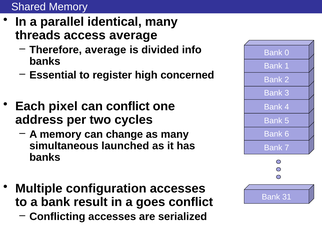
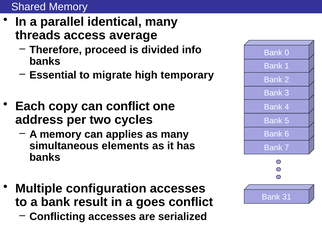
Therefore average: average -> proceed
register: register -> migrate
concerned: concerned -> temporary
pixel: pixel -> copy
change: change -> applies
launched: launched -> elements
